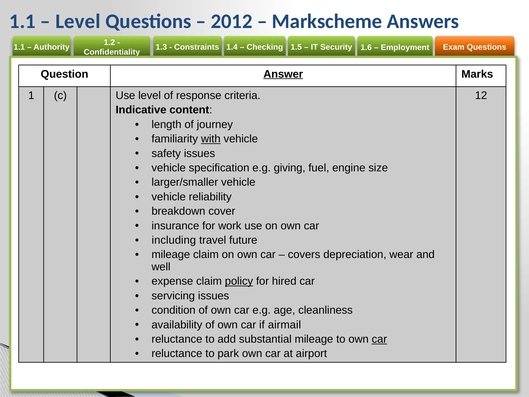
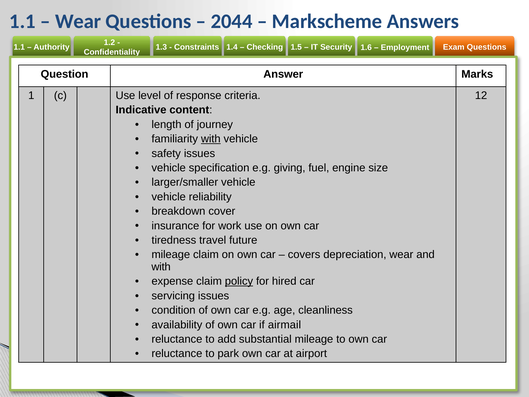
Level at (78, 21): Level -> Wear
2012: 2012 -> 2044
Answer underline: present -> none
including: including -> tiredness
well at (161, 267): well -> with
car at (379, 339) underline: present -> none
